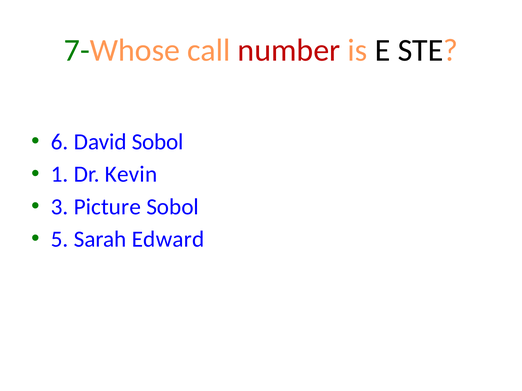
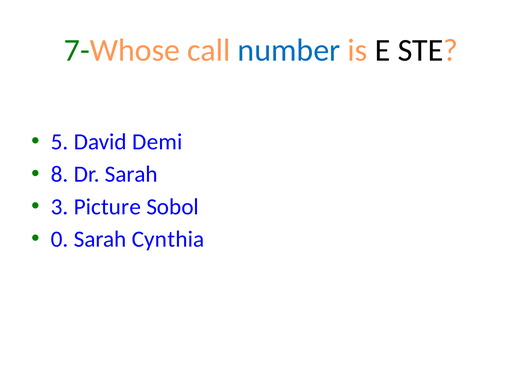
number colour: red -> blue
6: 6 -> 5
David Sobol: Sobol -> Demi
1: 1 -> 8
Dr Kevin: Kevin -> Sarah
5: 5 -> 0
Edward: Edward -> Cynthia
